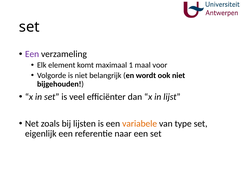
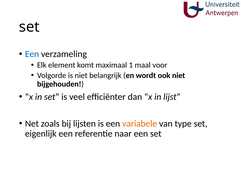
Een at (32, 54) colour: purple -> blue
